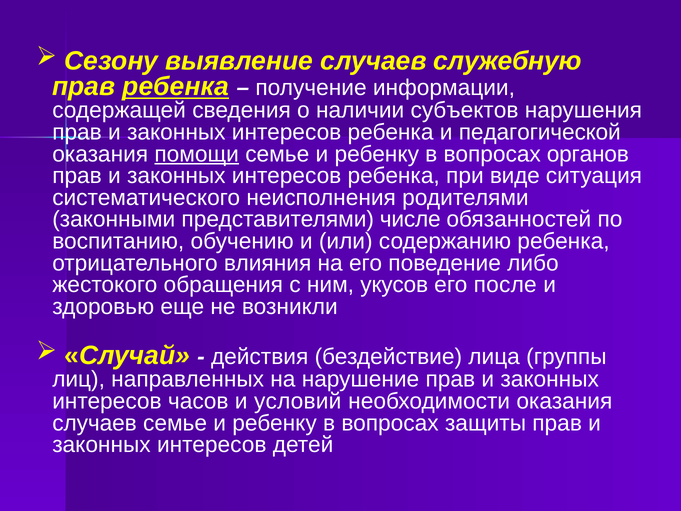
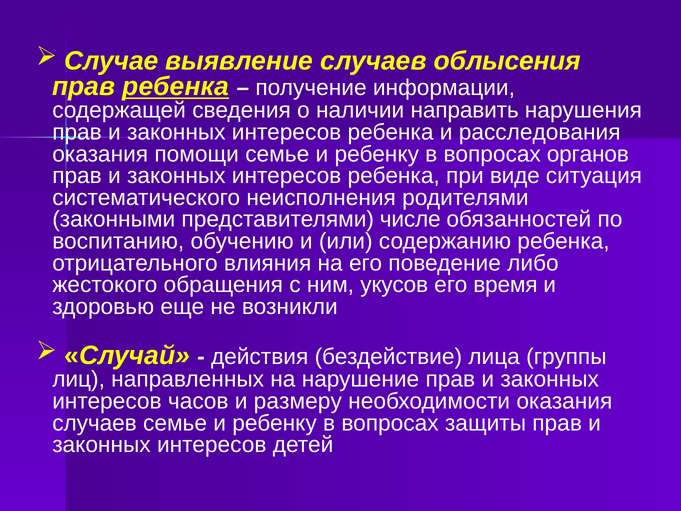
Сезону: Сезону -> Случае
служебную: служебную -> облысения
субъектов: субъектов -> направить
педагогической: педагогической -> расследования
помощи underline: present -> none
после: после -> время
условий: условий -> размеру
